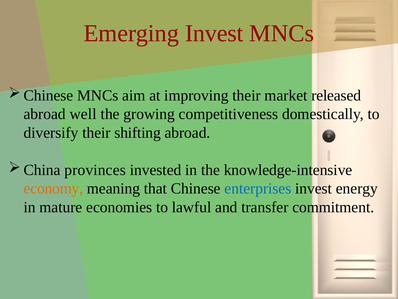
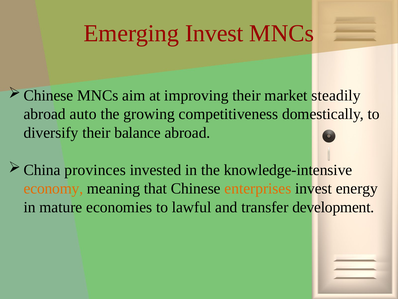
released: released -> steadily
well: well -> auto
shifting: shifting -> balance
enterprises colour: blue -> orange
commitment: commitment -> development
